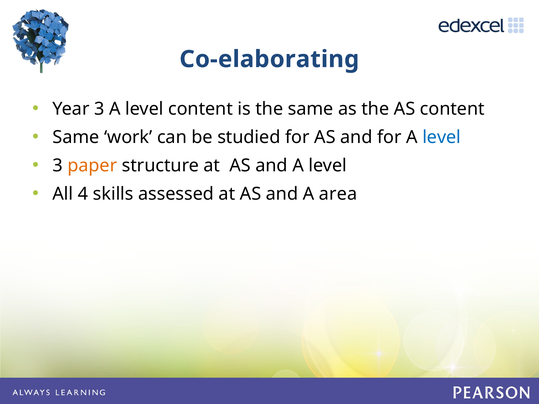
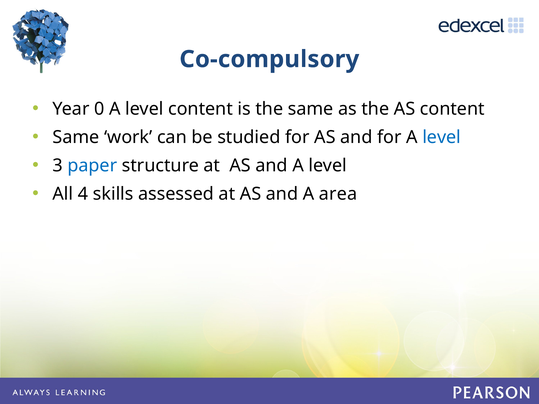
Co-elaborating: Co-elaborating -> Co-compulsory
Year 3: 3 -> 0
paper colour: orange -> blue
